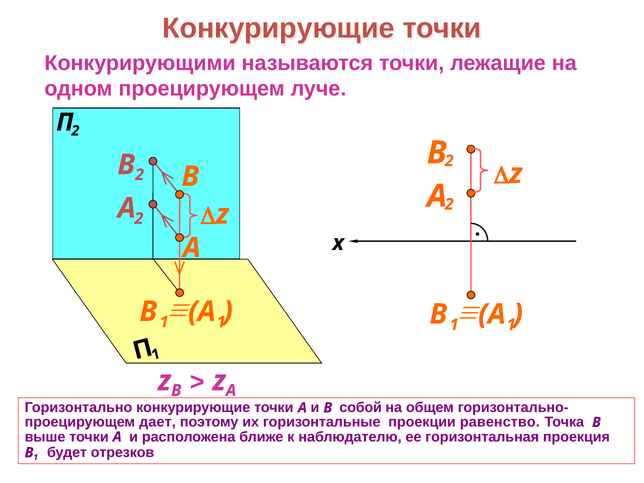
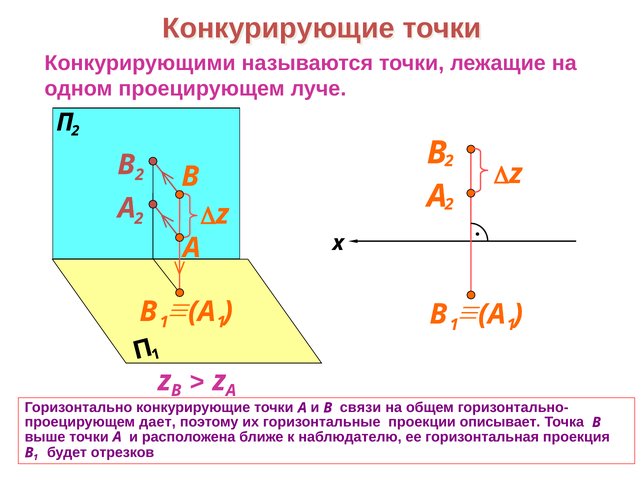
собой: собой -> связи
равенство: равенство -> описывает
